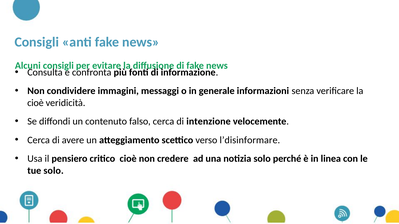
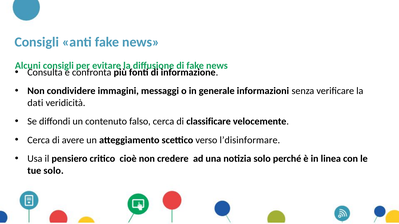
cioè at (35, 103): cioè -> dati
intenzione: intenzione -> classificare
